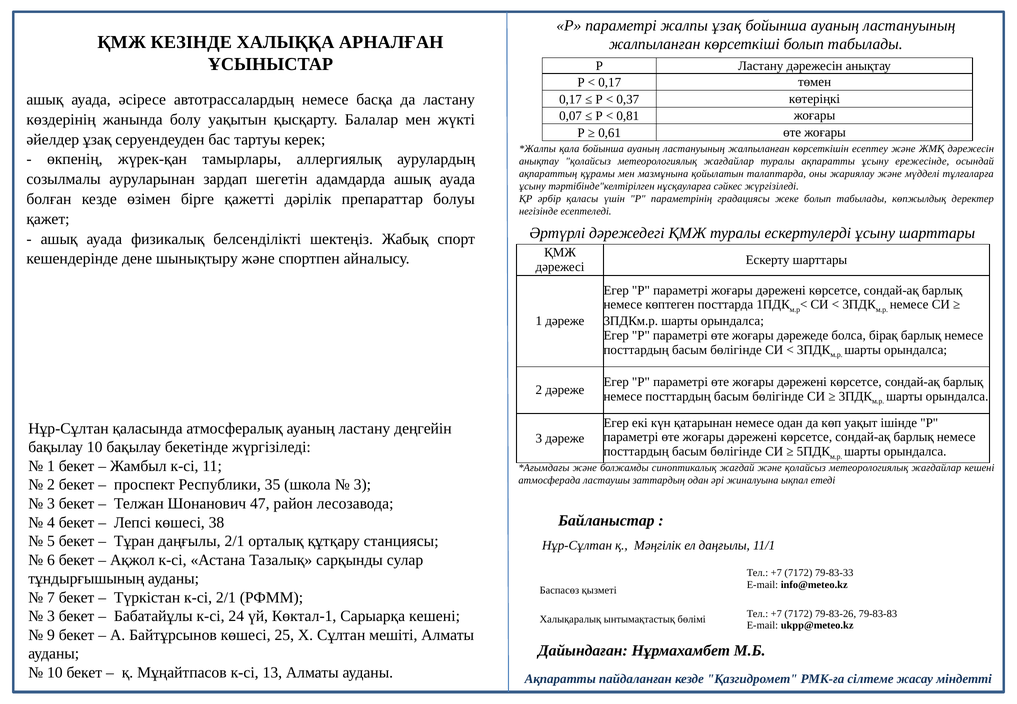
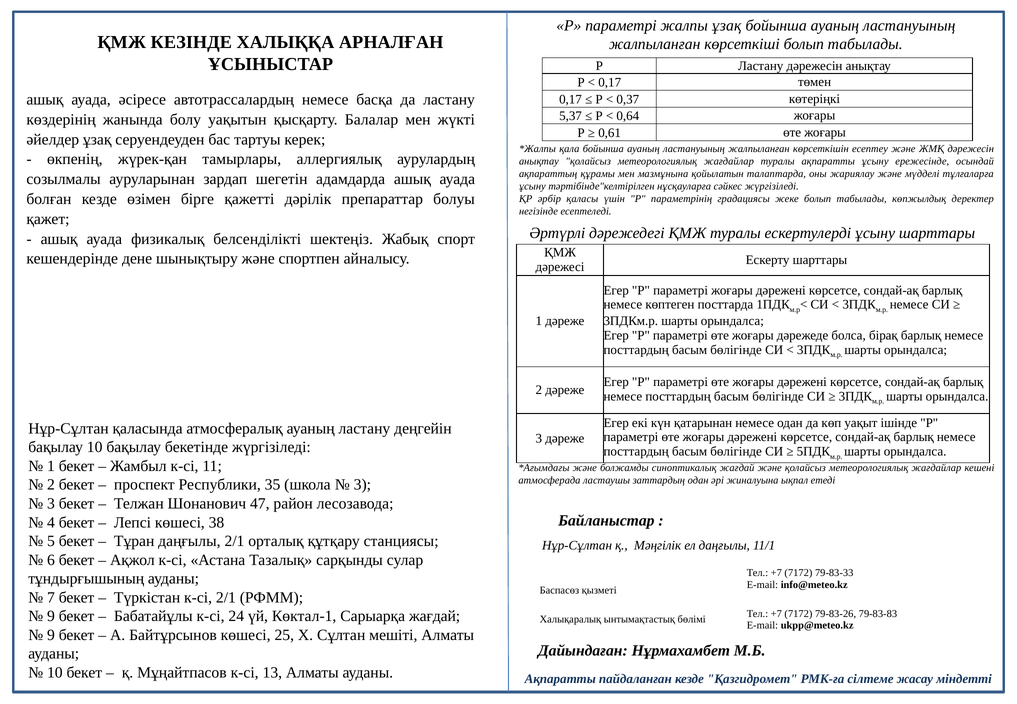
0,07: 0,07 -> 5,37
0,81: 0,81 -> 0,64
3 at (51, 616): 3 -> 9
Сарыарқа кешені: кешені -> жағдай
